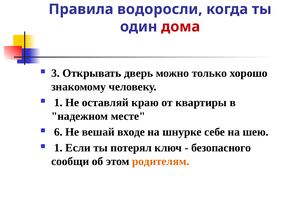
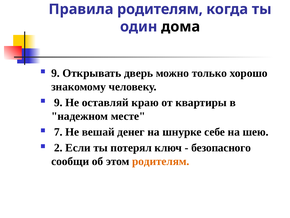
Правила водоросли: водоросли -> родителям
дома colour: red -> black
3 at (56, 73): 3 -> 9
1 at (58, 102): 1 -> 9
6: 6 -> 7
входе: входе -> денег
1 at (58, 147): 1 -> 2
